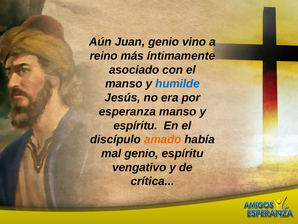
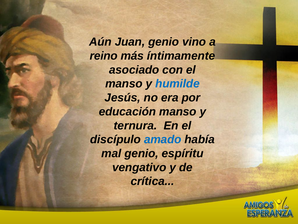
esperanza: esperanza -> educación
espíritu at (135, 125): espíritu -> ternura
amado colour: orange -> blue
